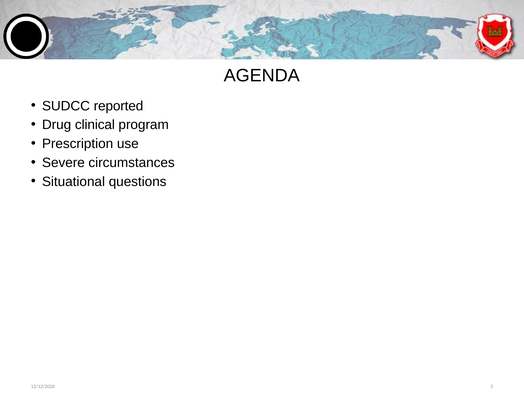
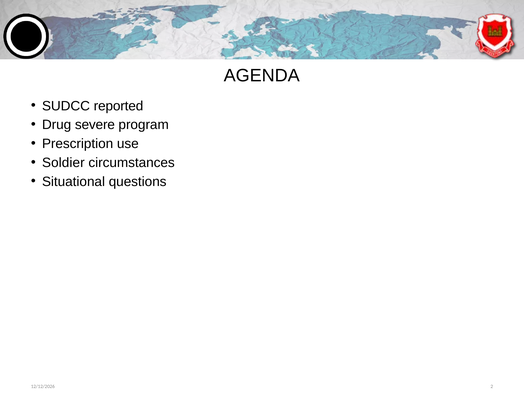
clinical: clinical -> severe
Severe: Severe -> Soldier
